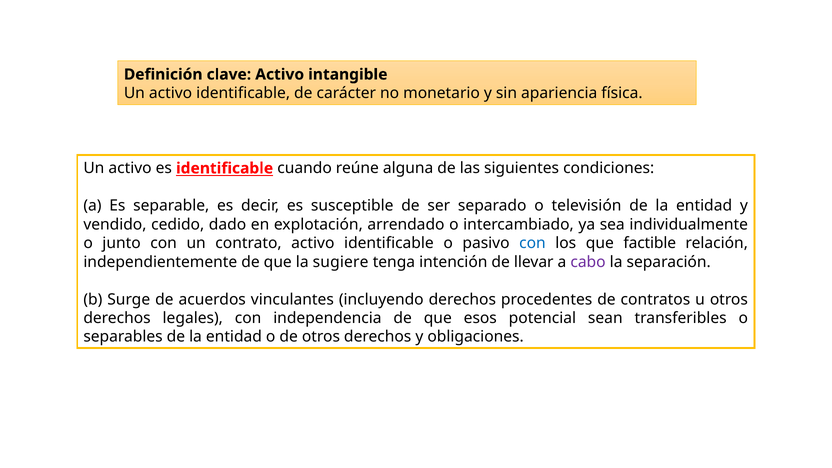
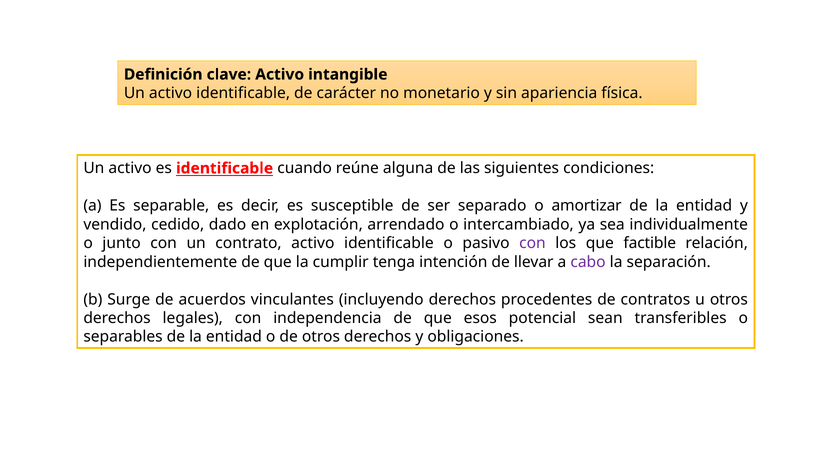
televisión: televisión -> amortizar
con at (532, 243) colour: blue -> purple
sugiere: sugiere -> cumplir
